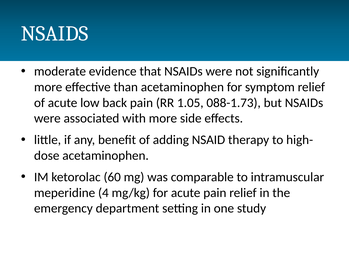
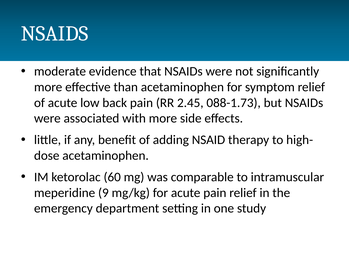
1.05: 1.05 -> 2.45
4: 4 -> 9
